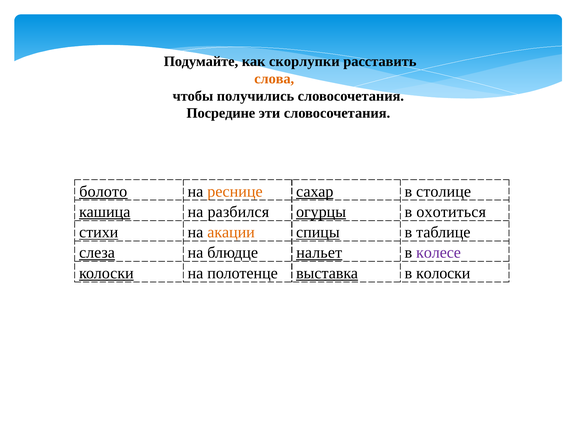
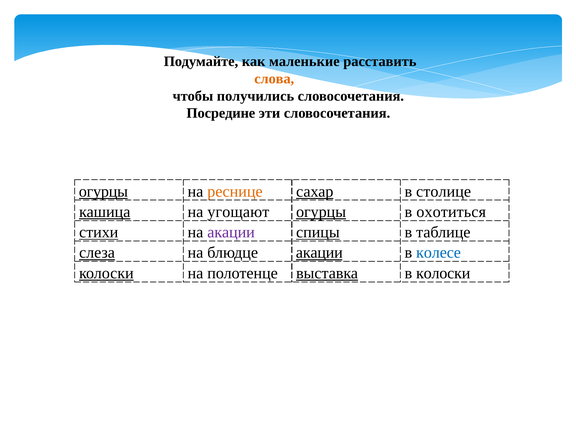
скорлупки: скорлупки -> маленькие
болото at (103, 191): болото -> огурцы
разбился: разбился -> угощают
акации at (231, 232) colour: orange -> purple
блюдце нальет: нальет -> акации
колесе colour: purple -> blue
